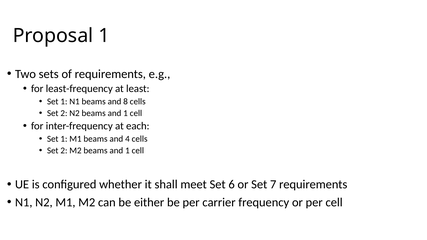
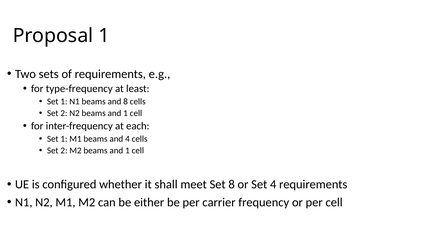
least-frequency: least-frequency -> type-frequency
Set 6: 6 -> 8
Set 7: 7 -> 4
